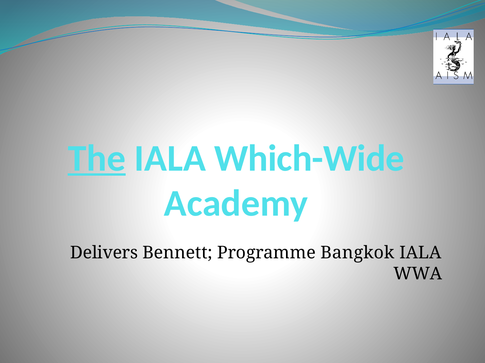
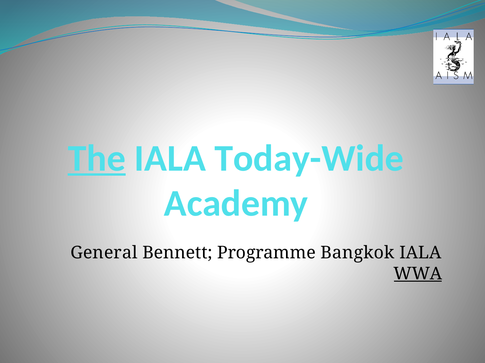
Which-Wide: Which-Wide -> Today-Wide
Delivers: Delivers -> General
WWA underline: none -> present
